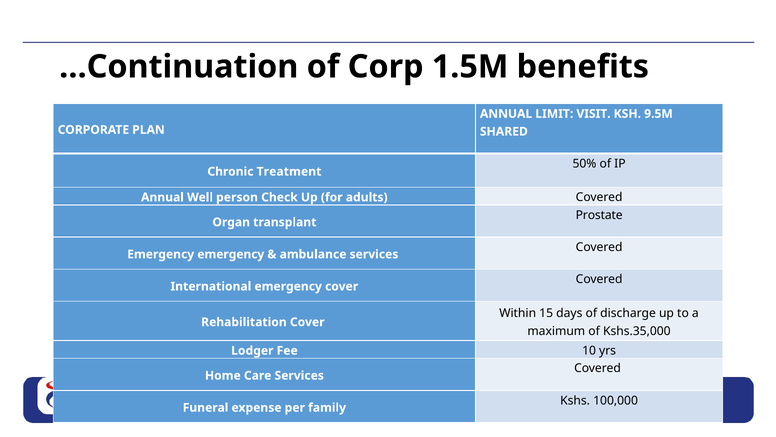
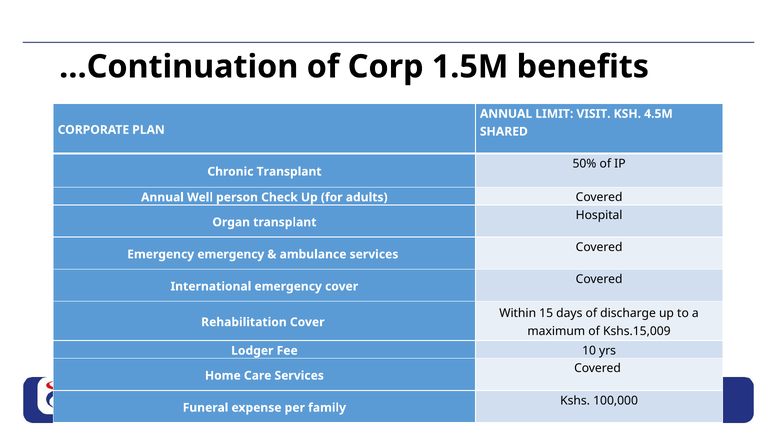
9.5M: 9.5M -> 4.5M
Chronic Treatment: Treatment -> Transplant
Prostate: Prostate -> Hospital
Kshs.35,000: Kshs.35,000 -> Kshs.15,009
